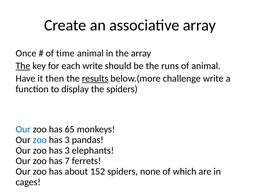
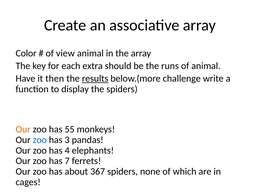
Once: Once -> Color
time: time -> view
The at (23, 66) underline: present -> none
each write: write -> extra
Our at (23, 129) colour: blue -> orange
65: 65 -> 55
3 at (67, 150): 3 -> 4
152: 152 -> 367
